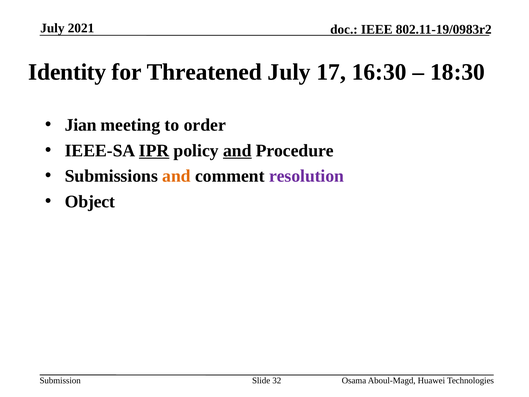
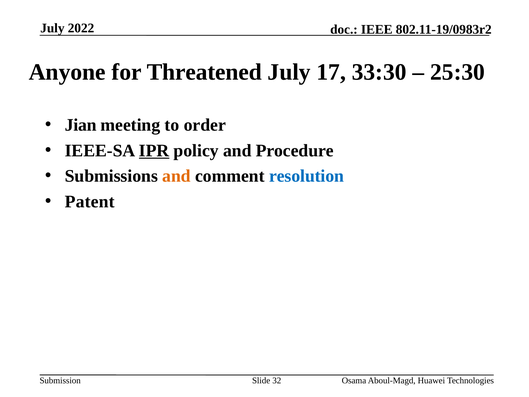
2021: 2021 -> 2022
Identity: Identity -> Anyone
16:30: 16:30 -> 33:30
18:30: 18:30 -> 25:30
and at (237, 150) underline: present -> none
resolution colour: purple -> blue
Object: Object -> Patent
